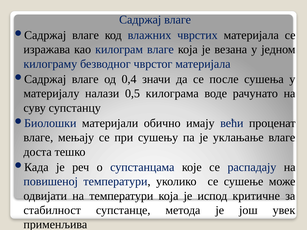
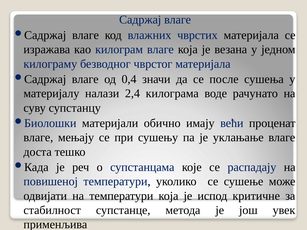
0,5: 0,5 -> 2,4
